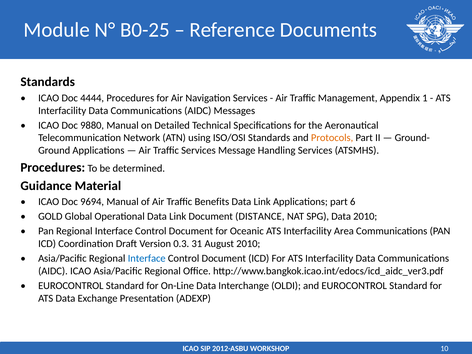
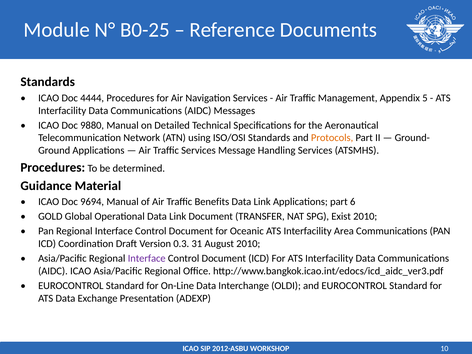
1: 1 -> 5
DISTANCE: DISTANCE -> TRANSFER
SPG Data: Data -> Exist
Interface at (147, 258) colour: blue -> purple
